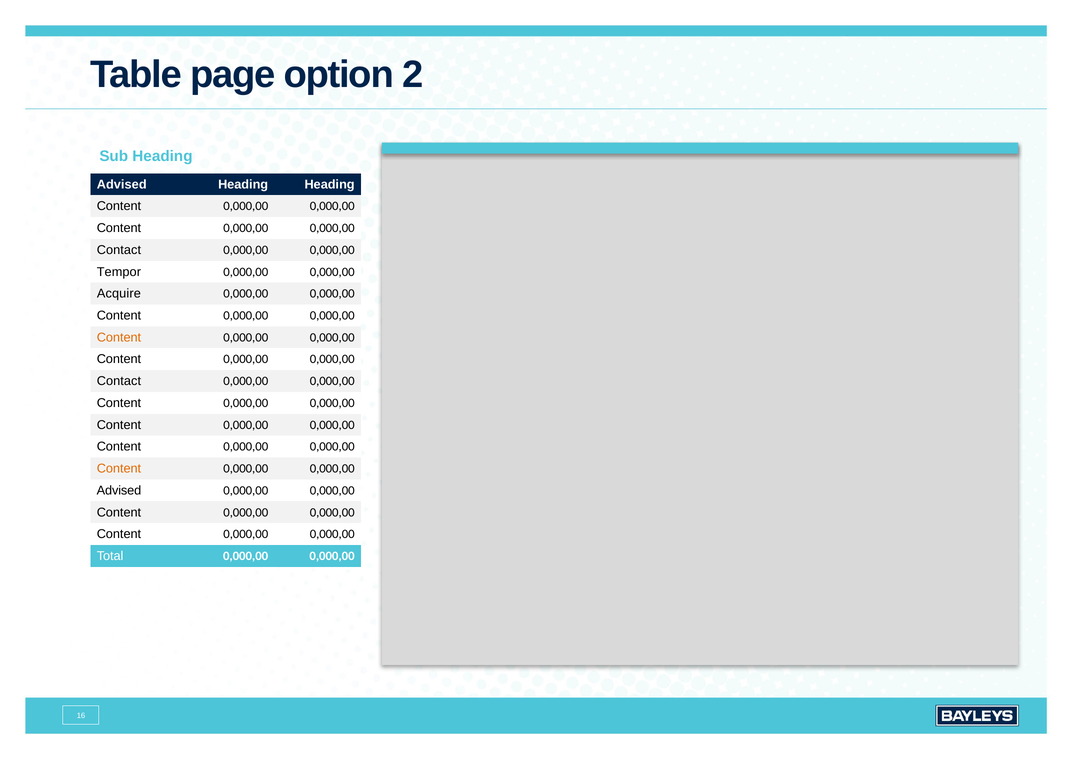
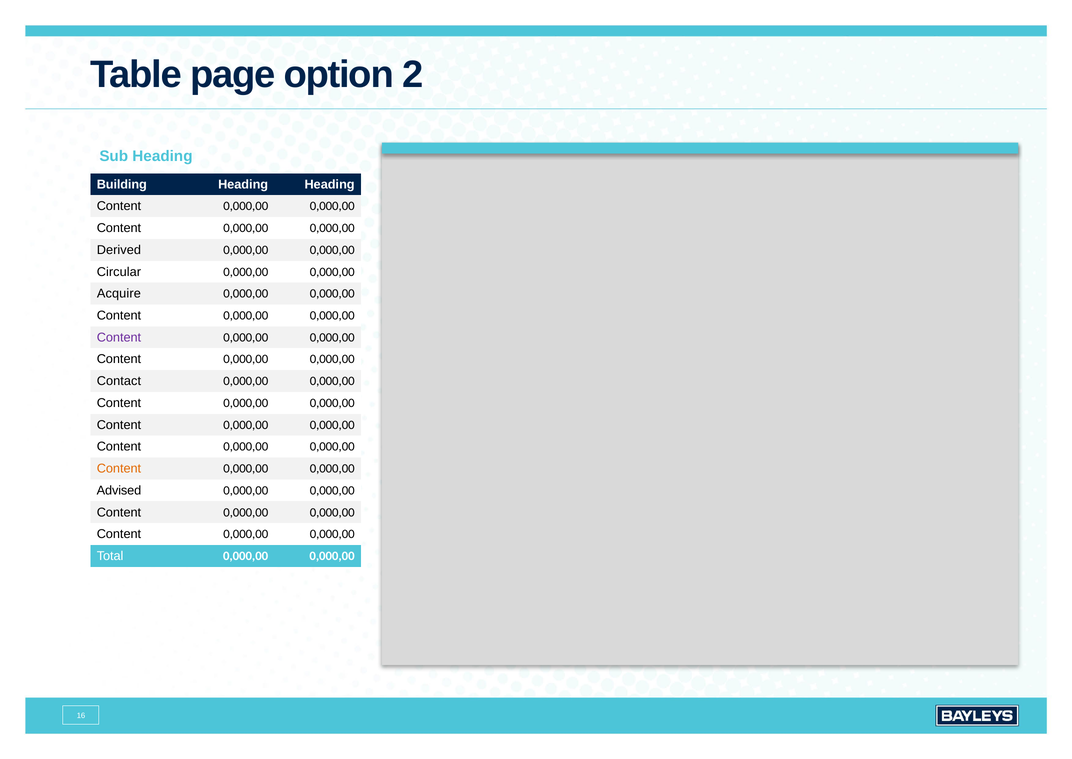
Advised at (122, 184): Advised -> Building
Contact at (119, 250): Contact -> Derived
Tempor: Tempor -> Circular
Content at (119, 337) colour: orange -> purple
